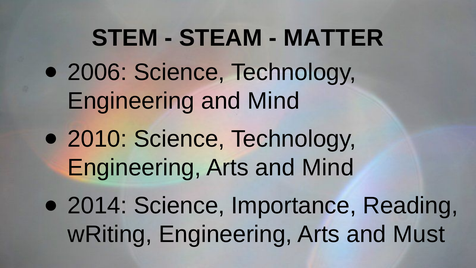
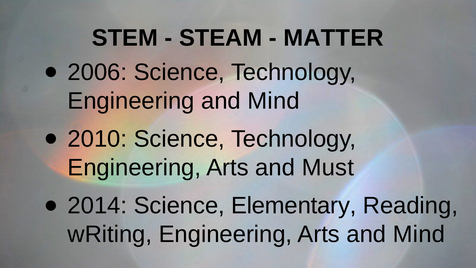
Arts and Mind: Mind -> Must
Importance: Importance -> Elementary
Arts and Must: Must -> Mind
